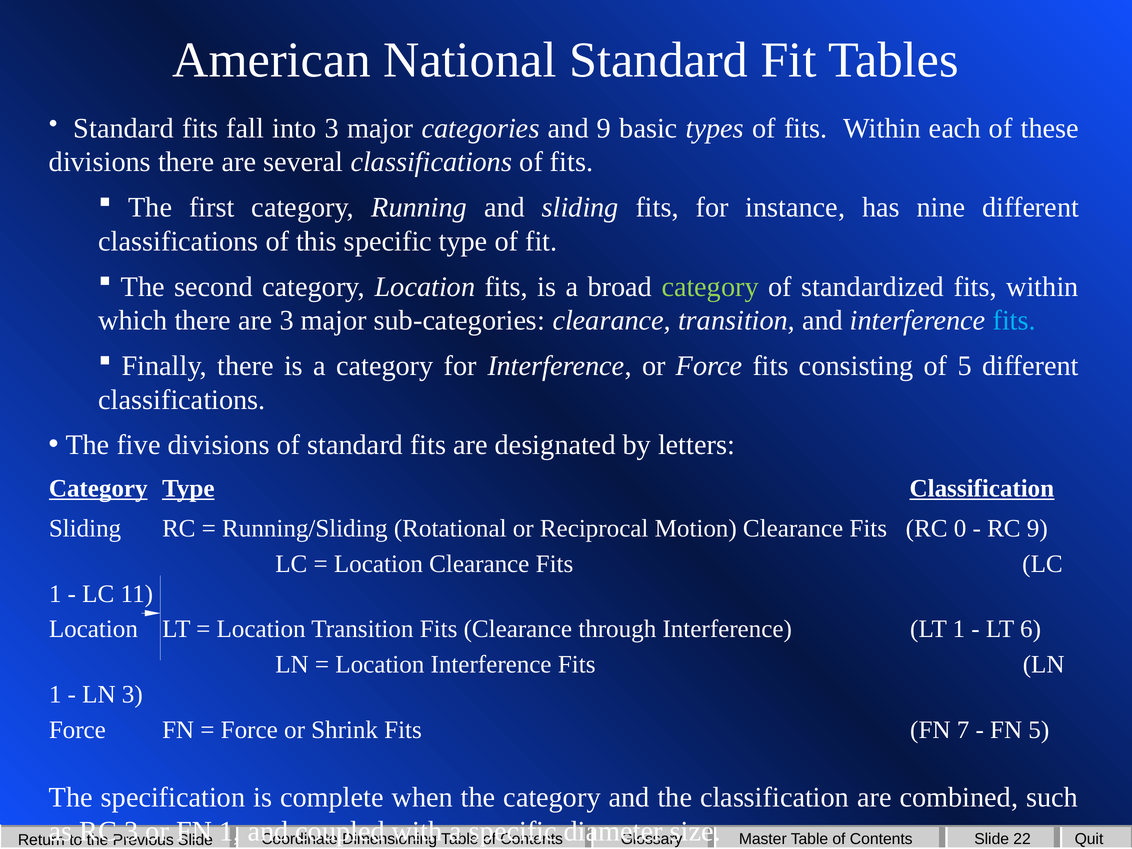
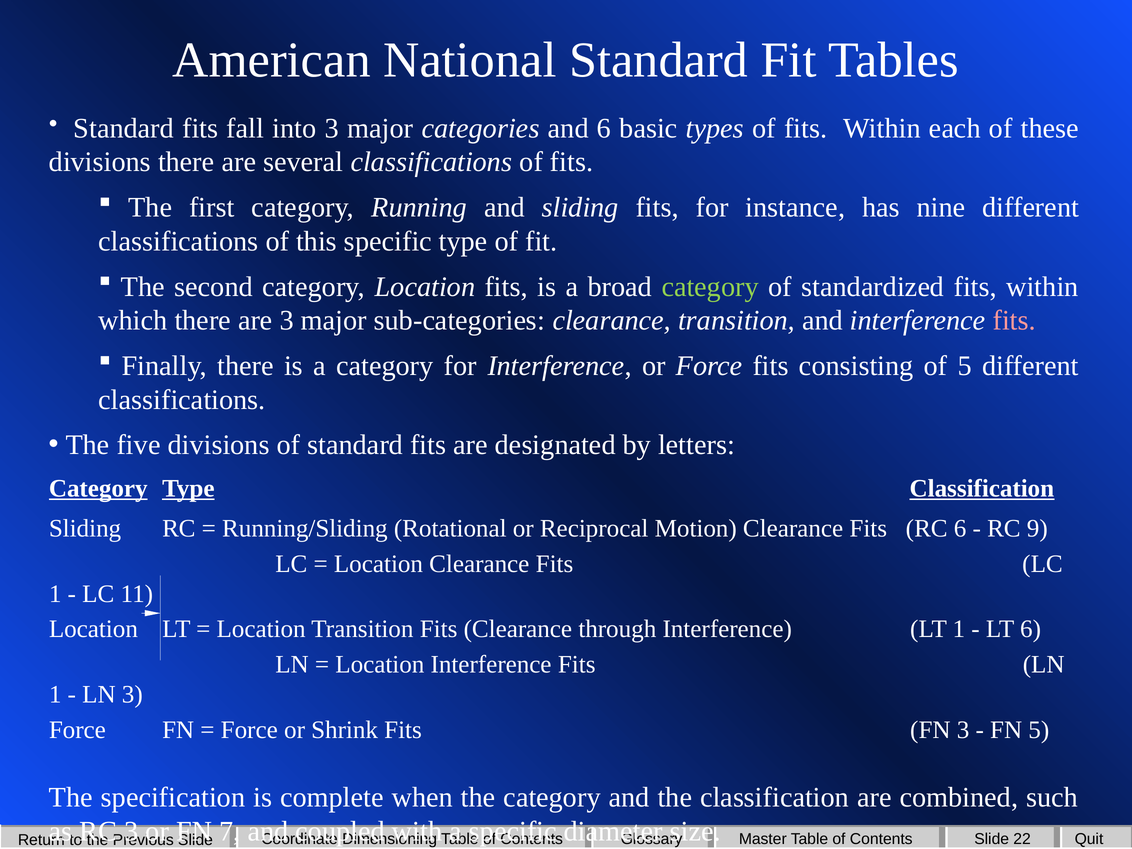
and 9: 9 -> 6
fits at (1014, 321) colour: light blue -> pink
RC 0: 0 -> 6
FN 7: 7 -> 3
1 at (230, 831): 1 -> 7
